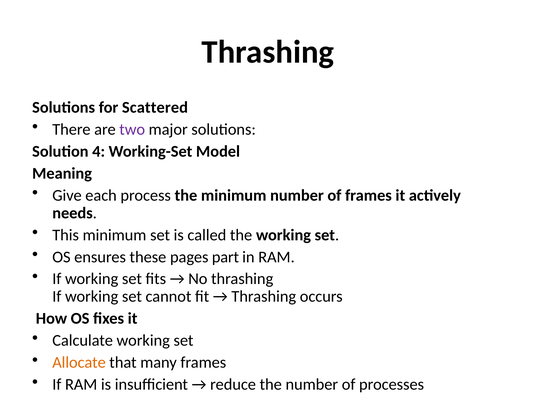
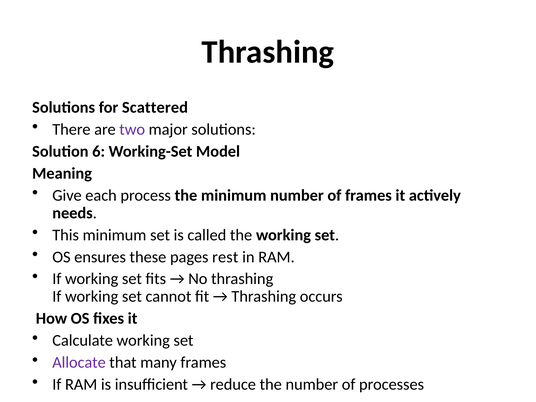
4: 4 -> 6
part: part -> rest
Allocate colour: orange -> purple
